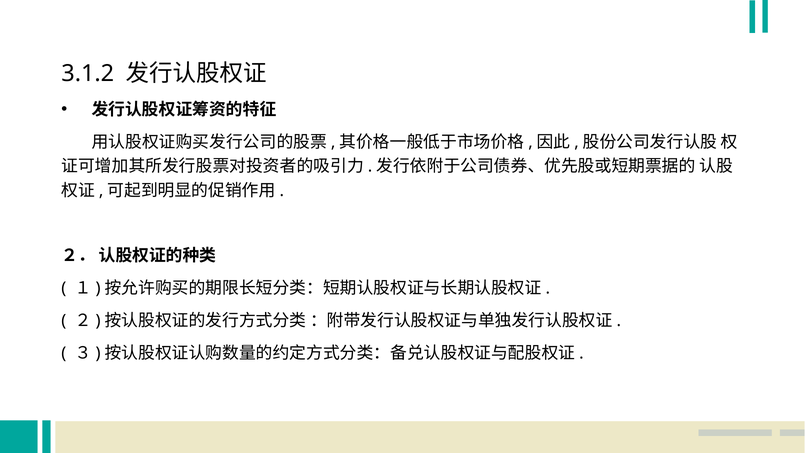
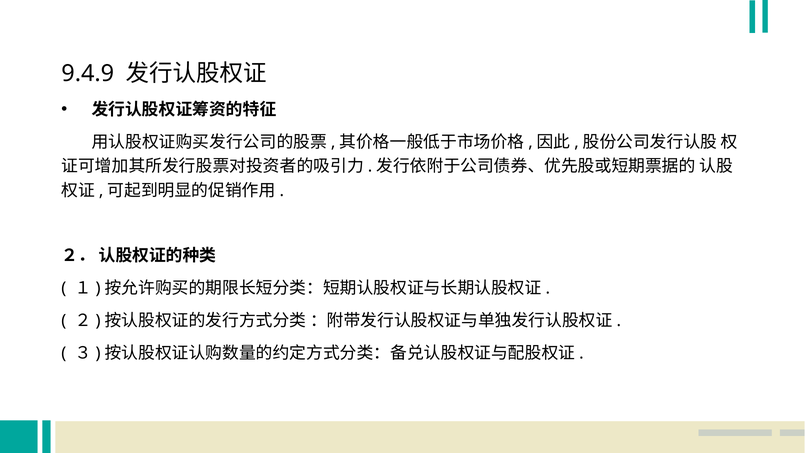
3.1.2: 3.1.2 -> 9.4.9
